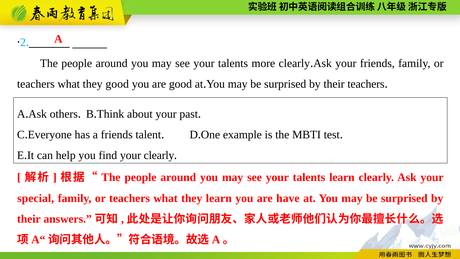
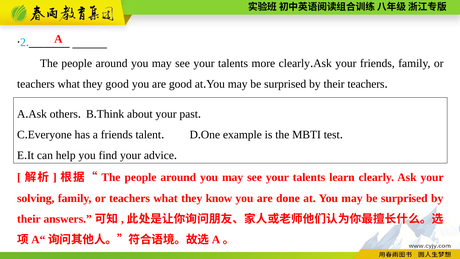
your clearly: clearly -> advice
special: special -> solving
they learn: learn -> know
have: have -> done
